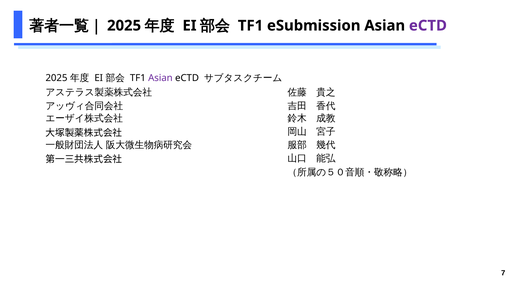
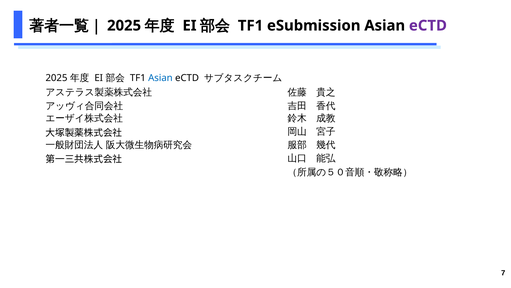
Asian at (160, 78) colour: purple -> blue
